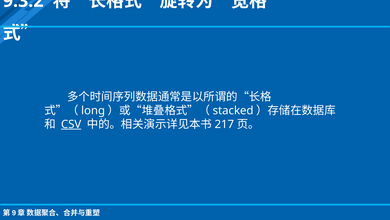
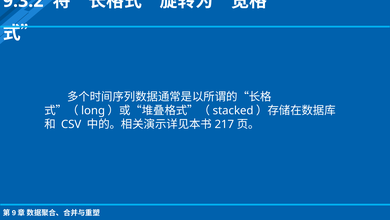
CSV underline: present -> none
